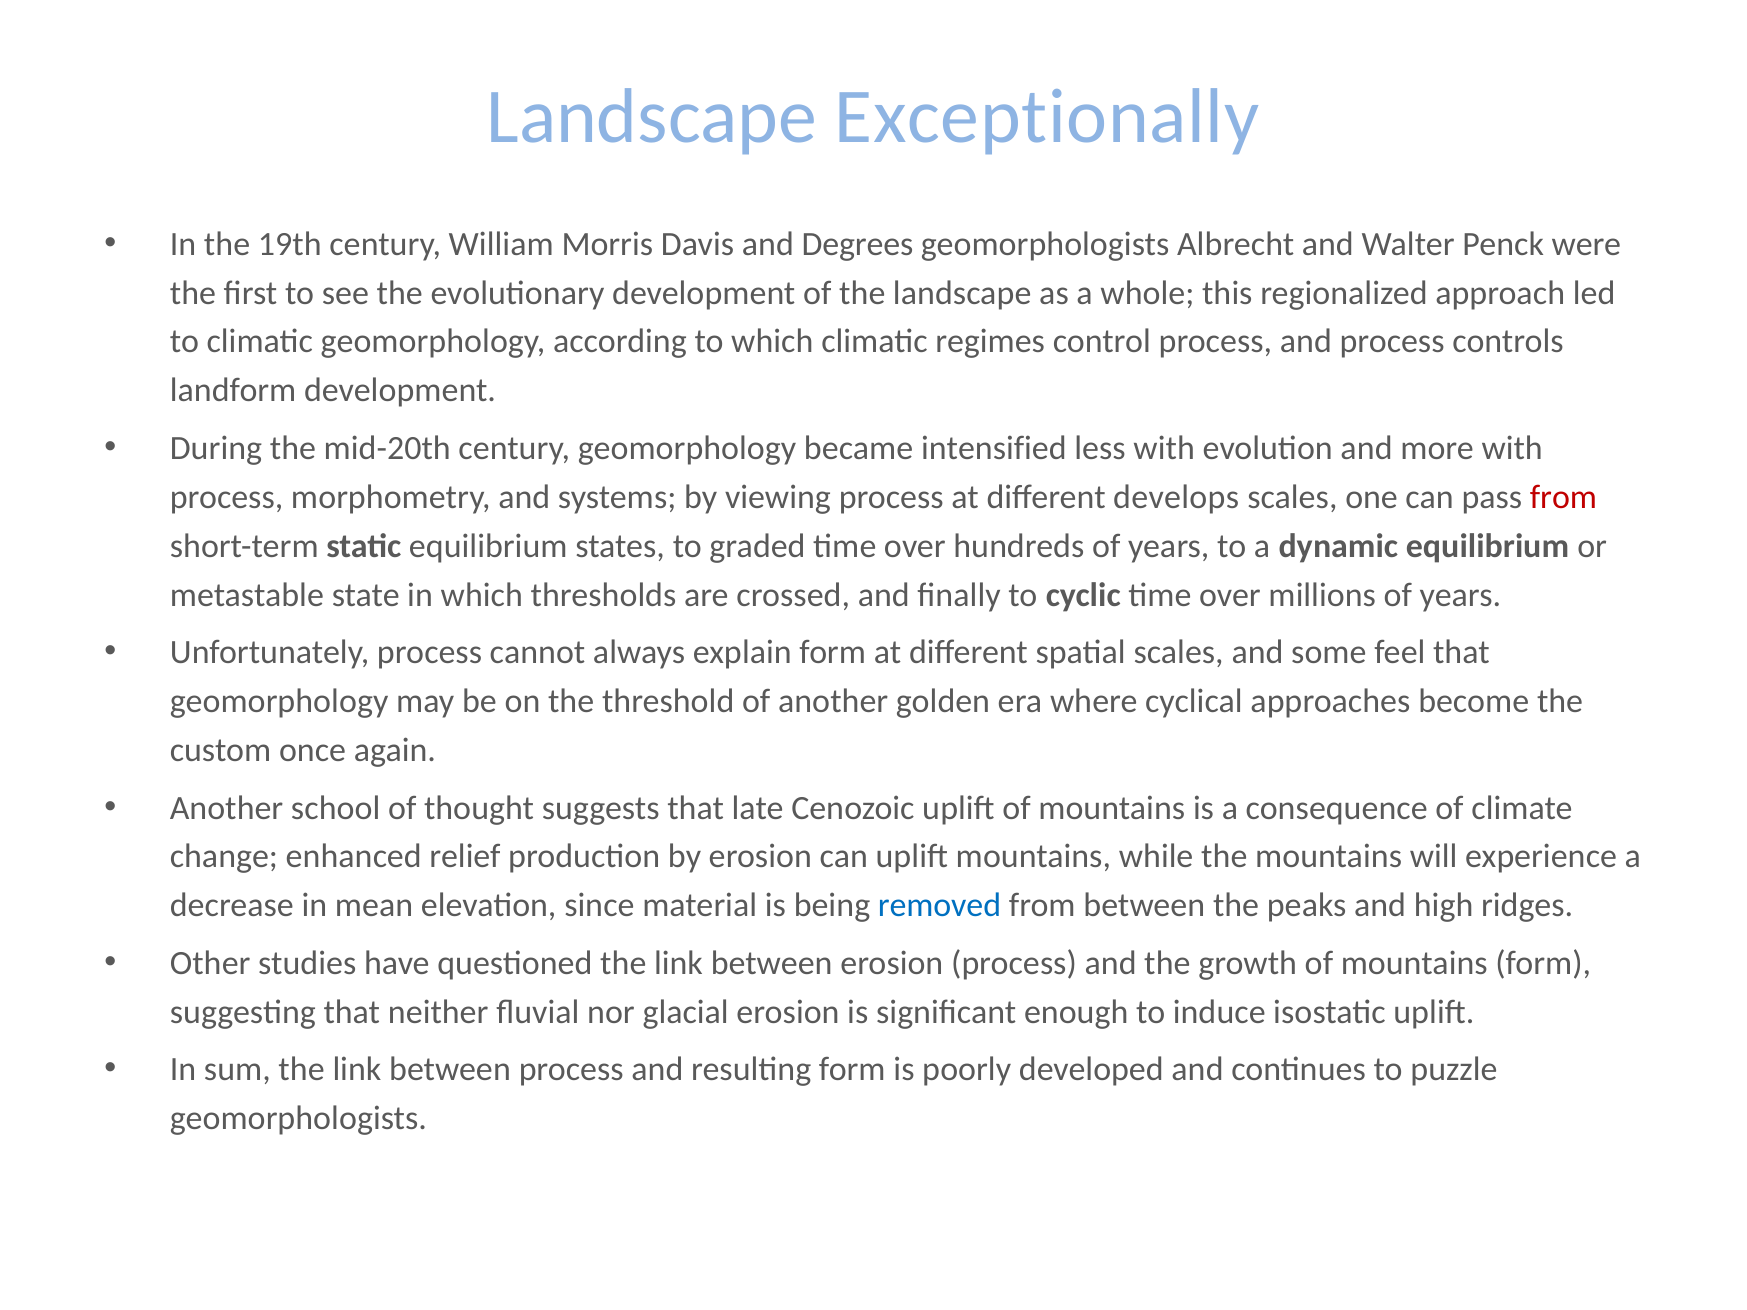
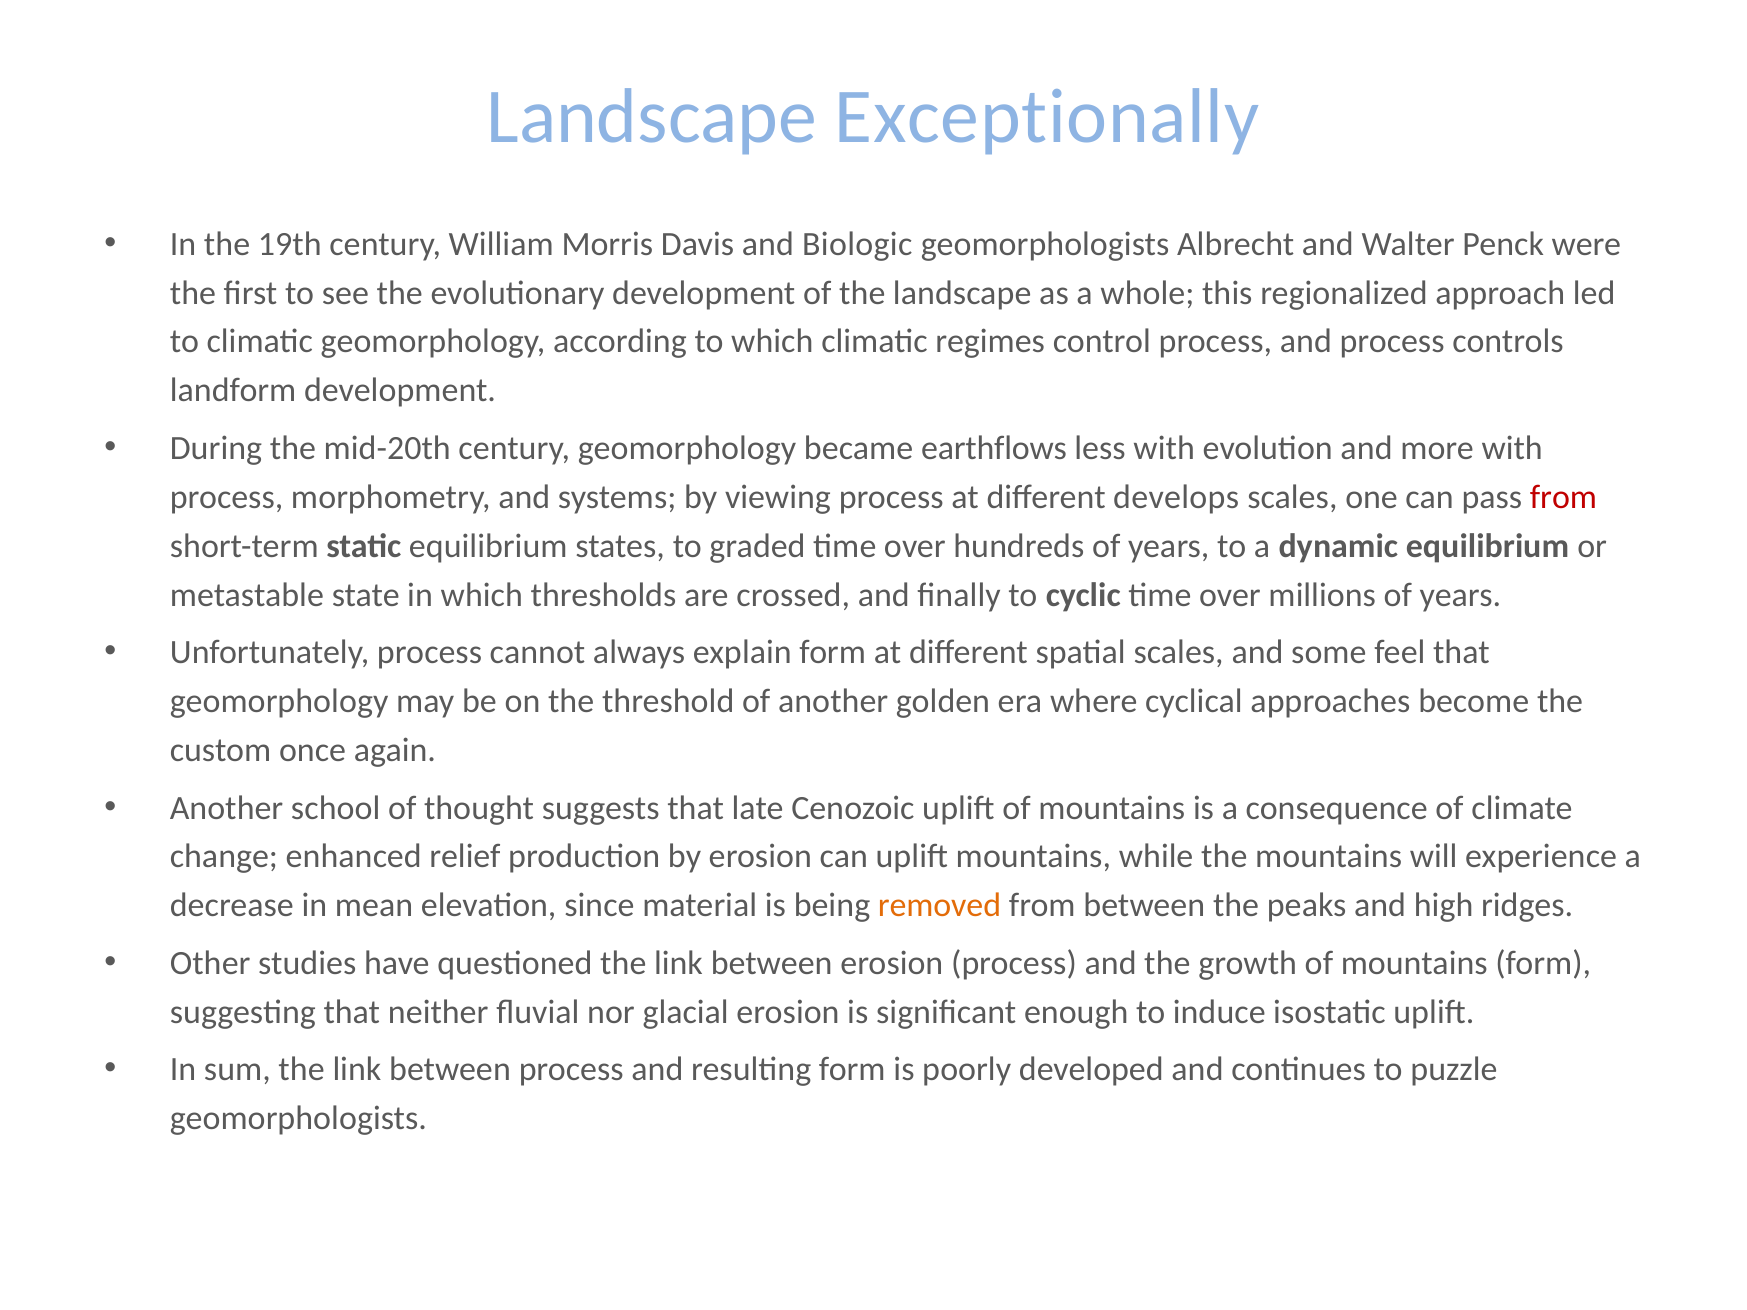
Degrees: Degrees -> Biologic
intensified: intensified -> earthflows
removed colour: blue -> orange
